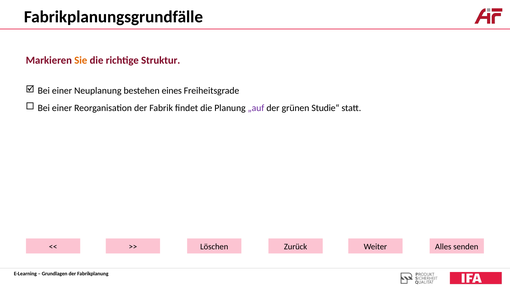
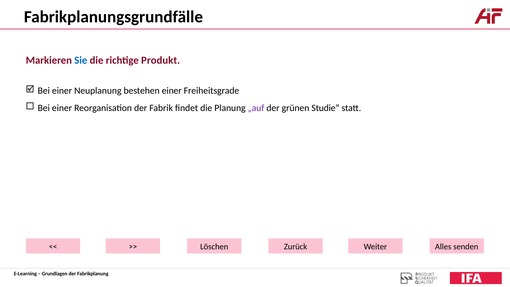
Sie colour: orange -> blue
Struktur: Struktur -> Produkt
bestehen eines: eines -> einer
